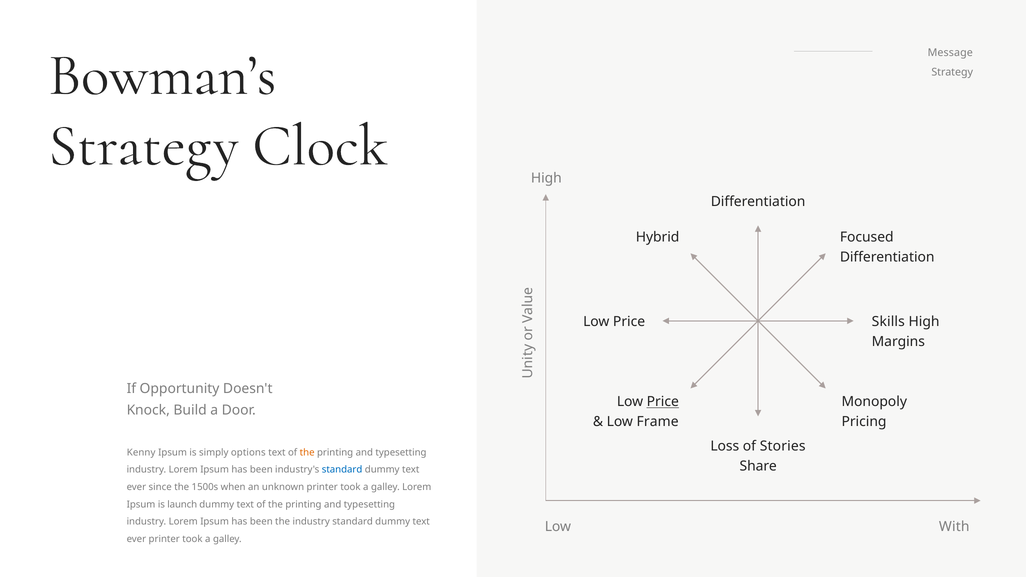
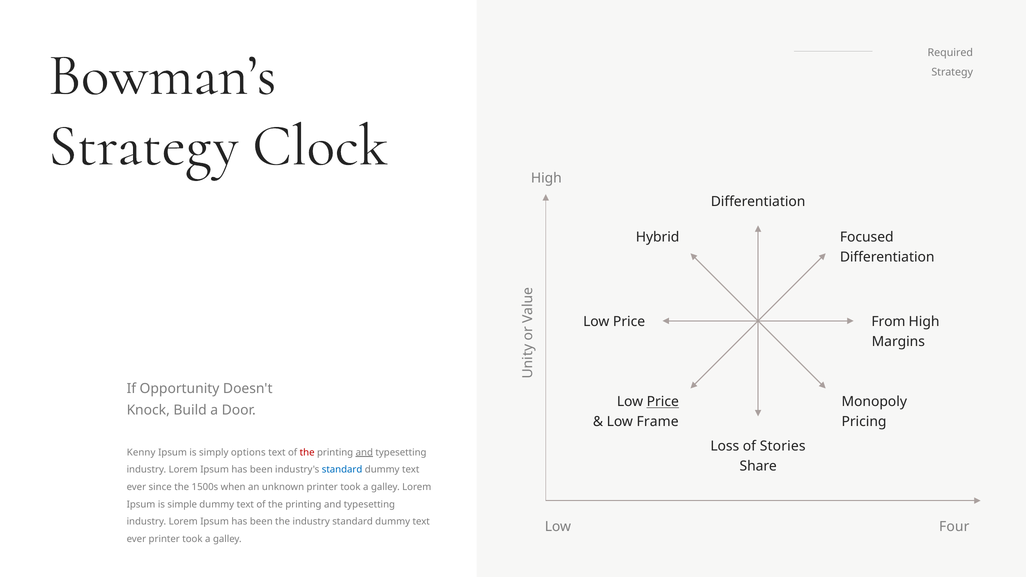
Message: Message -> Required
Skills: Skills -> From
the at (307, 452) colour: orange -> red
and at (364, 452) underline: none -> present
launch: launch -> simple
With: With -> Four
